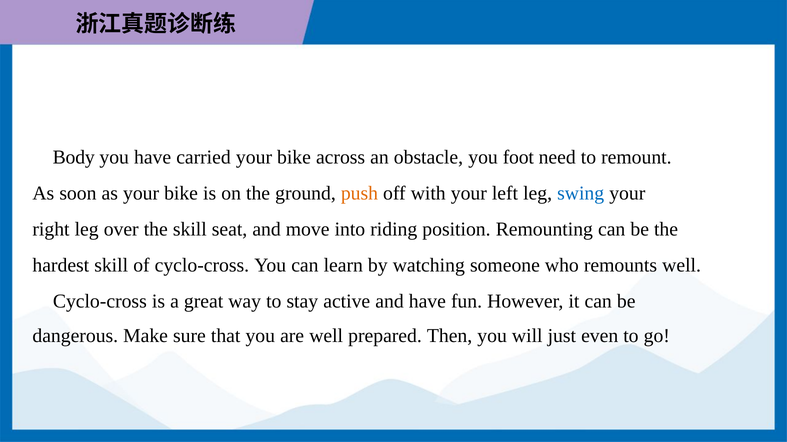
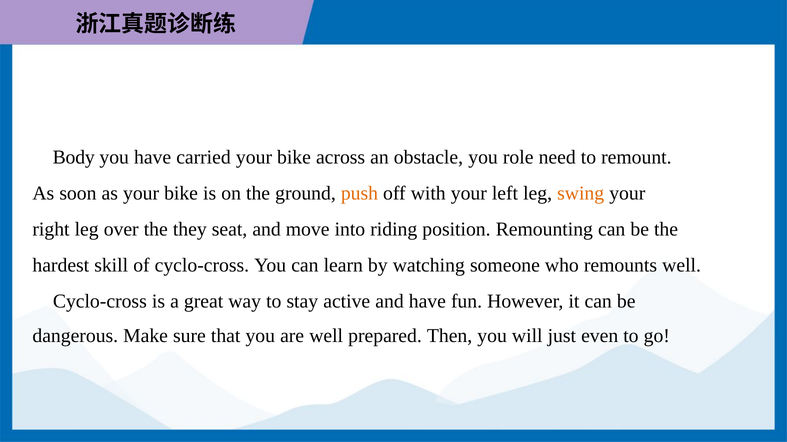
foot: foot -> role
swing colour: blue -> orange
the skill: skill -> they
